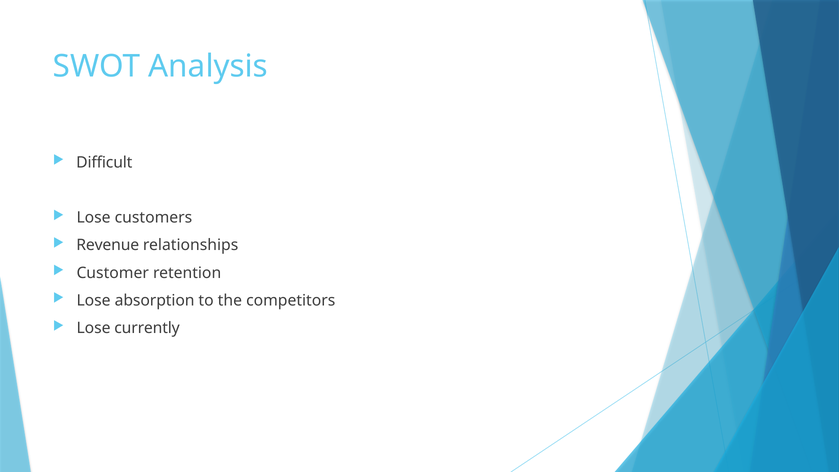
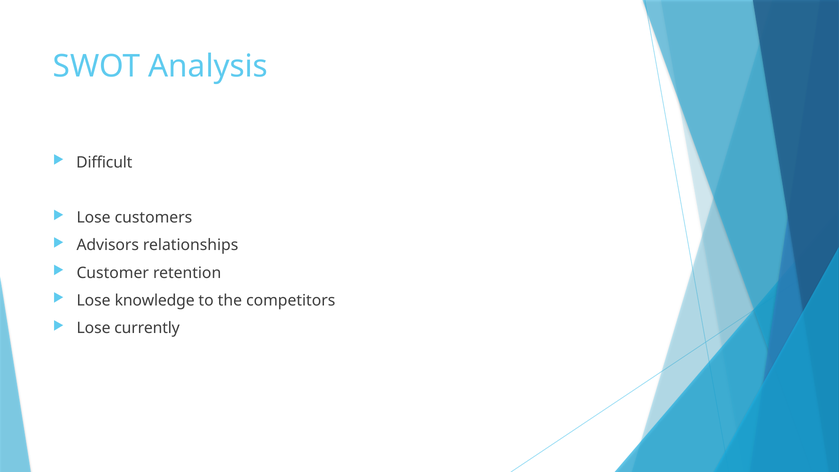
Revenue: Revenue -> Advisors
absorption: absorption -> knowledge
